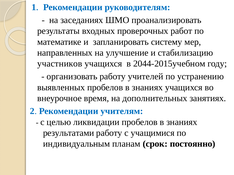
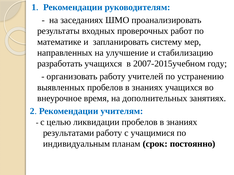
участников: участников -> разработать
2044-2015учебном: 2044-2015учебном -> 2007-2015учебном
